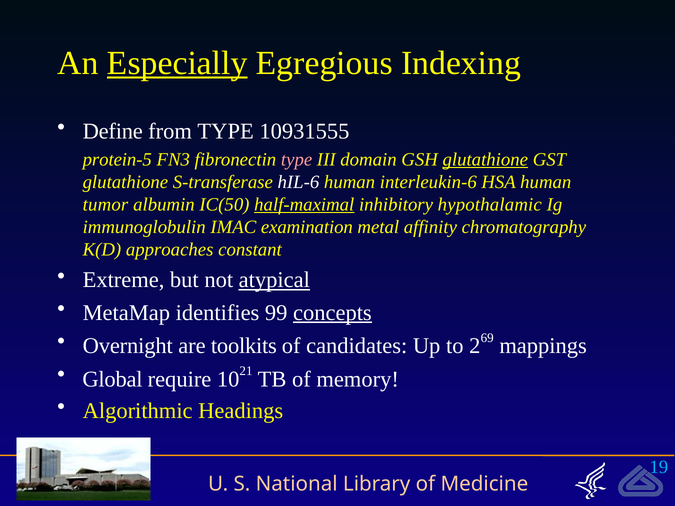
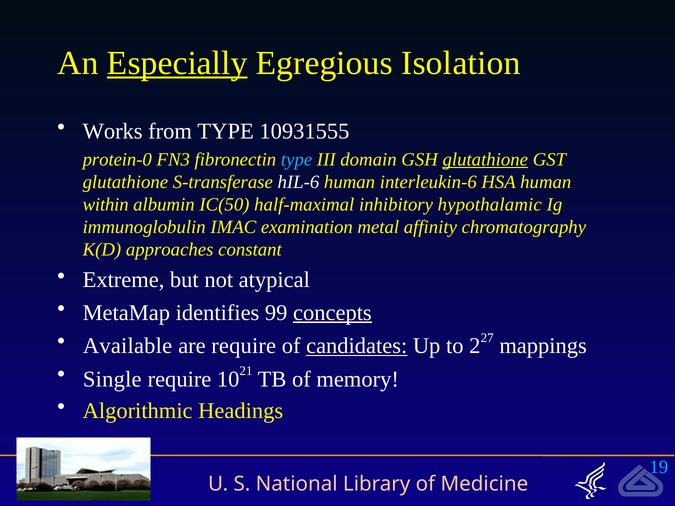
Indexing: Indexing -> Isolation
Define: Define -> Works
protein-5: protein-5 -> protein-0
type at (297, 159) colour: pink -> light blue
tumor: tumor -> within
half-maximal underline: present -> none
atypical underline: present -> none
Overnight: Overnight -> Available
are toolkits: toolkits -> require
candidates underline: none -> present
69: 69 -> 27
Global: Global -> Single
